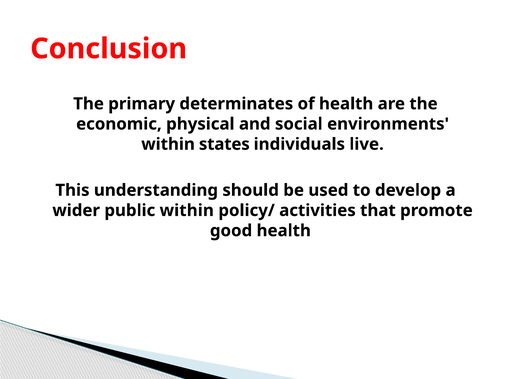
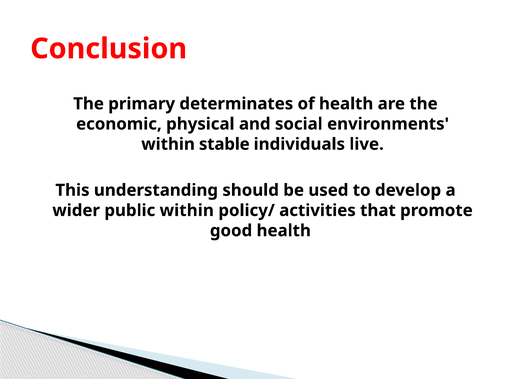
states: states -> stable
